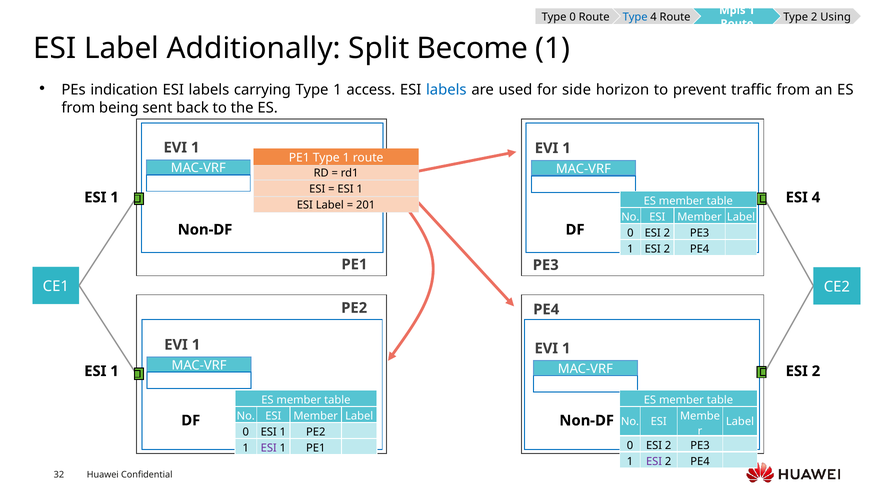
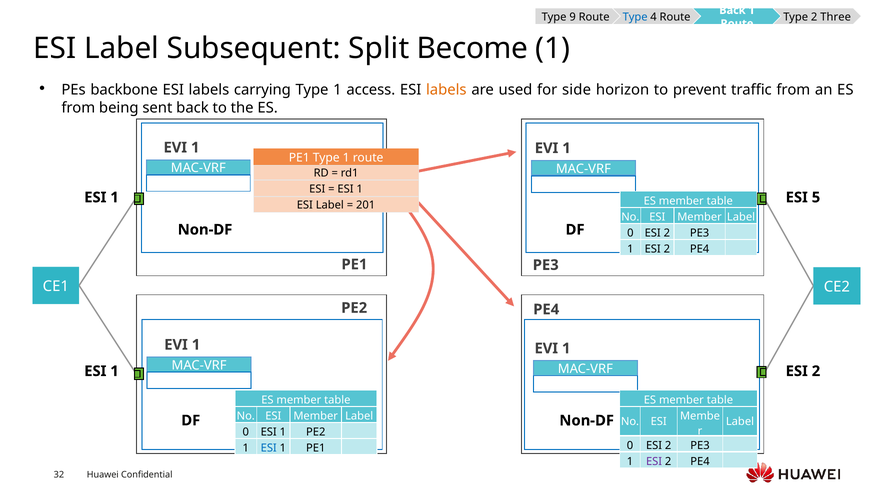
Type 0: 0 -> 9
Route Mpls: Mpls -> Back
Using: Using -> Three
Additionally: Additionally -> Subsequent
indication: indication -> backbone
labels at (446, 90) colour: blue -> orange
ESI 4: 4 -> 5
ESI at (269, 448) colour: purple -> blue
